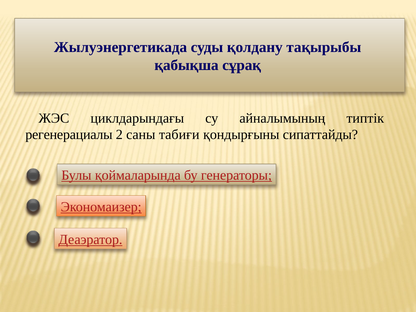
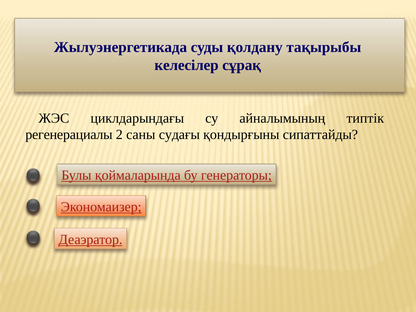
қабықша: қабықша -> келесілер
табиғи: табиғи -> судағы
